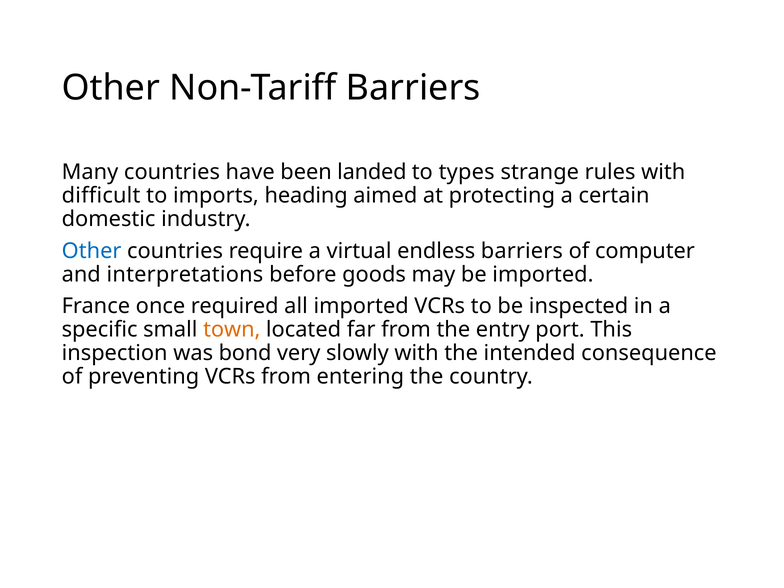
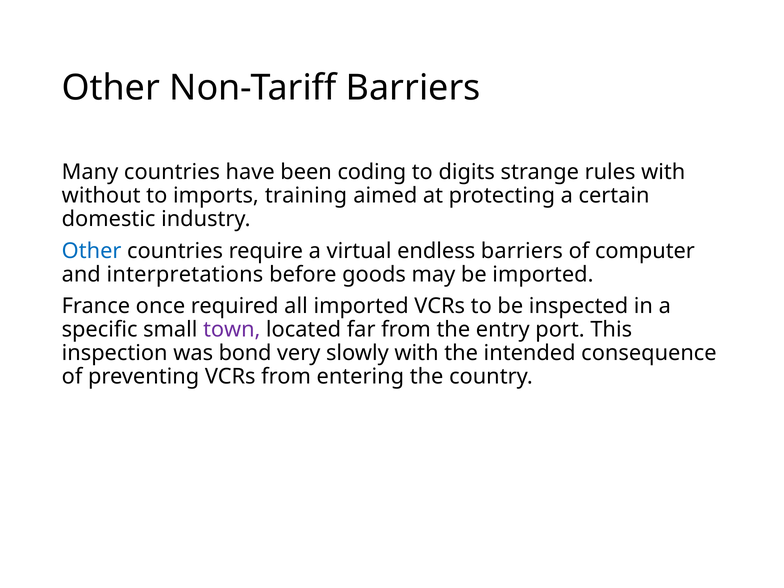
landed: landed -> coding
types: types -> digits
difficult: difficult -> without
heading: heading -> training
town colour: orange -> purple
